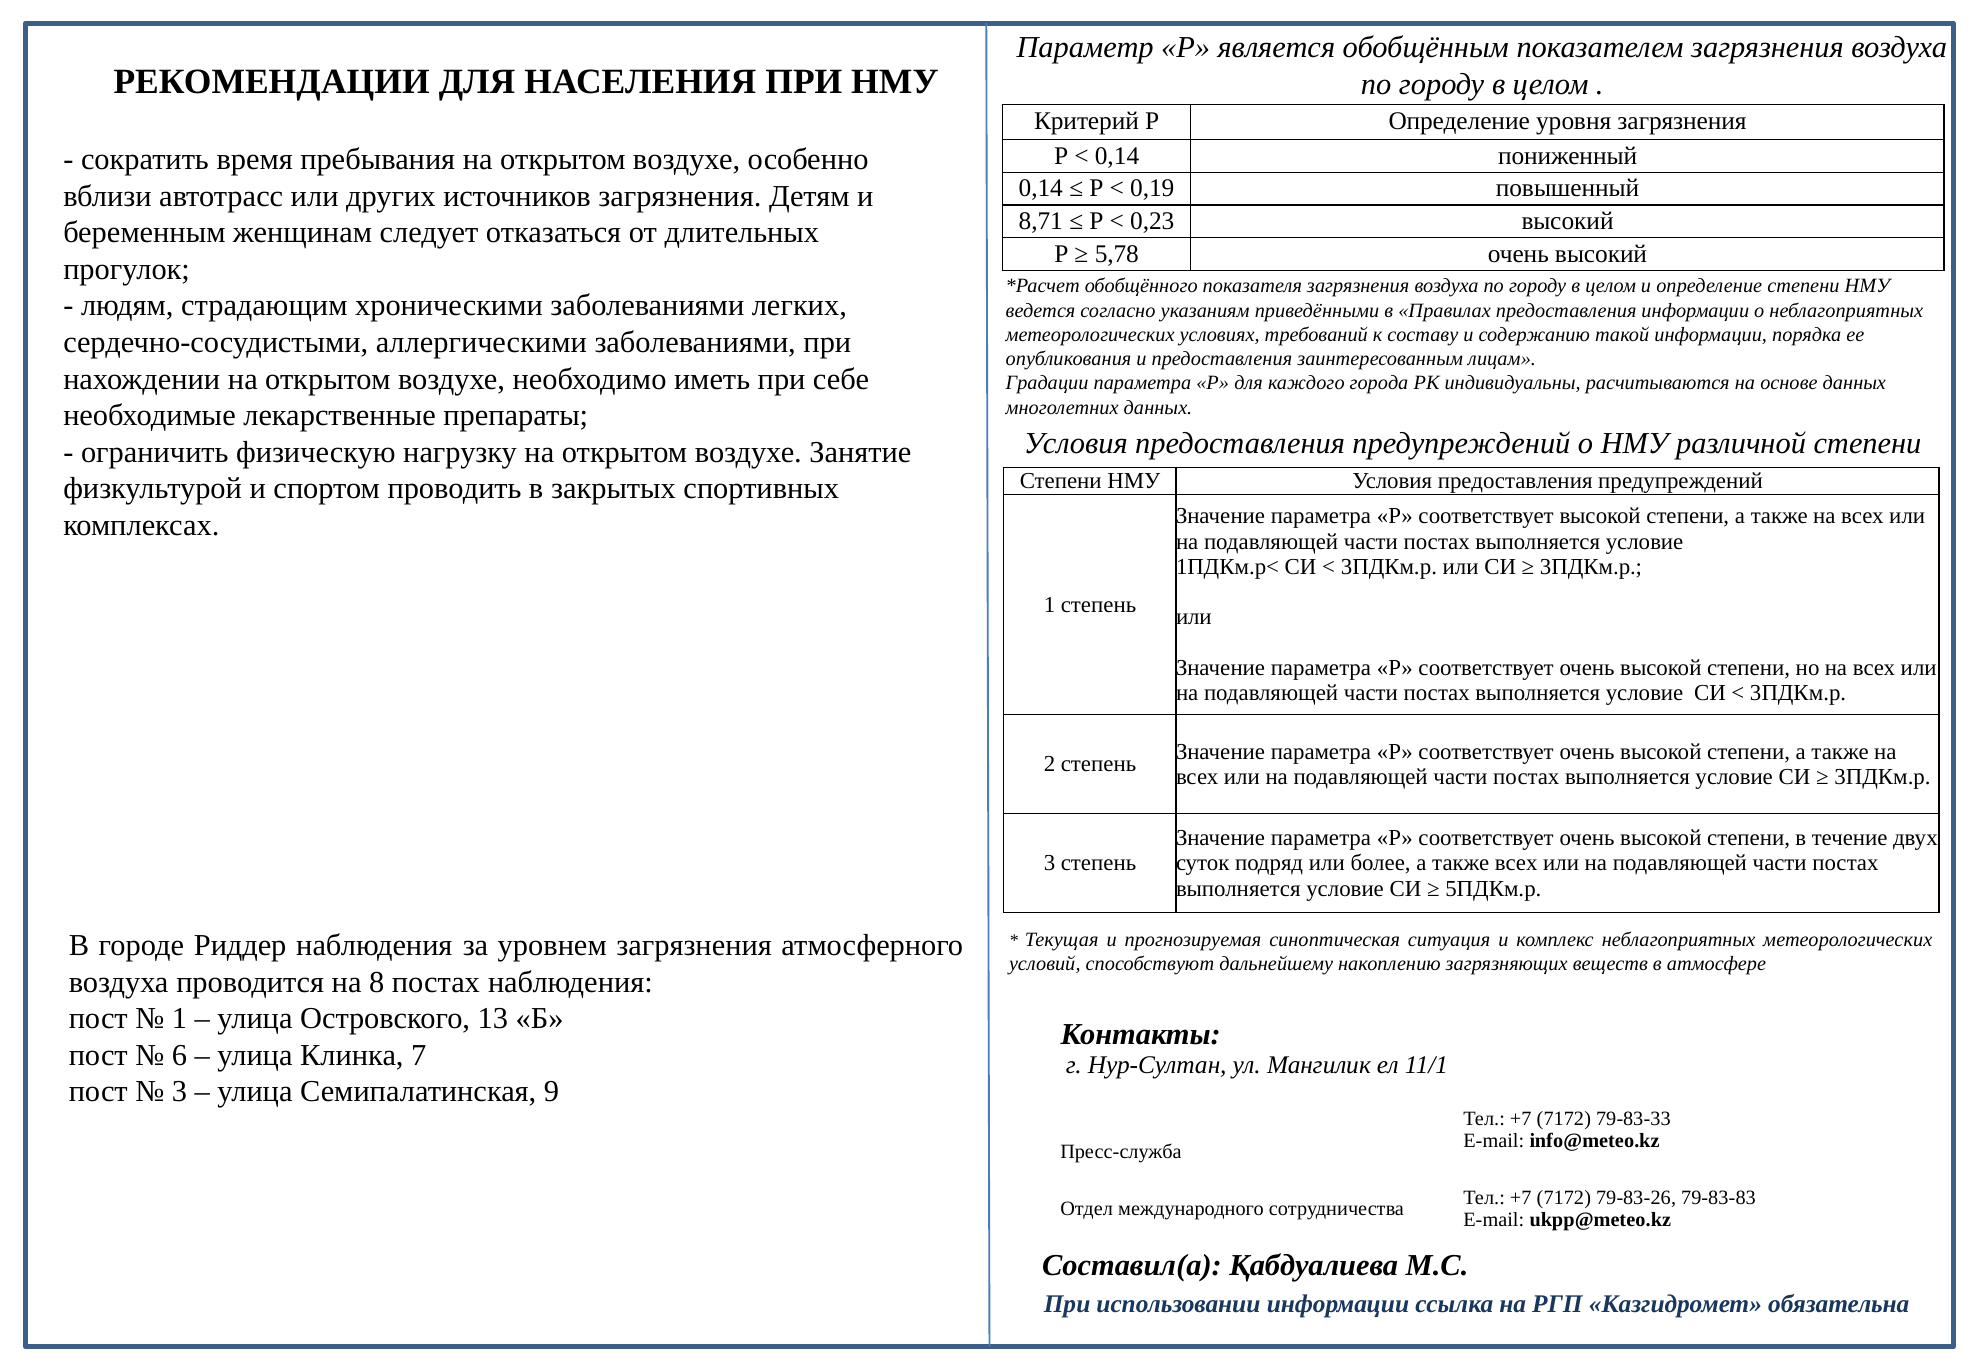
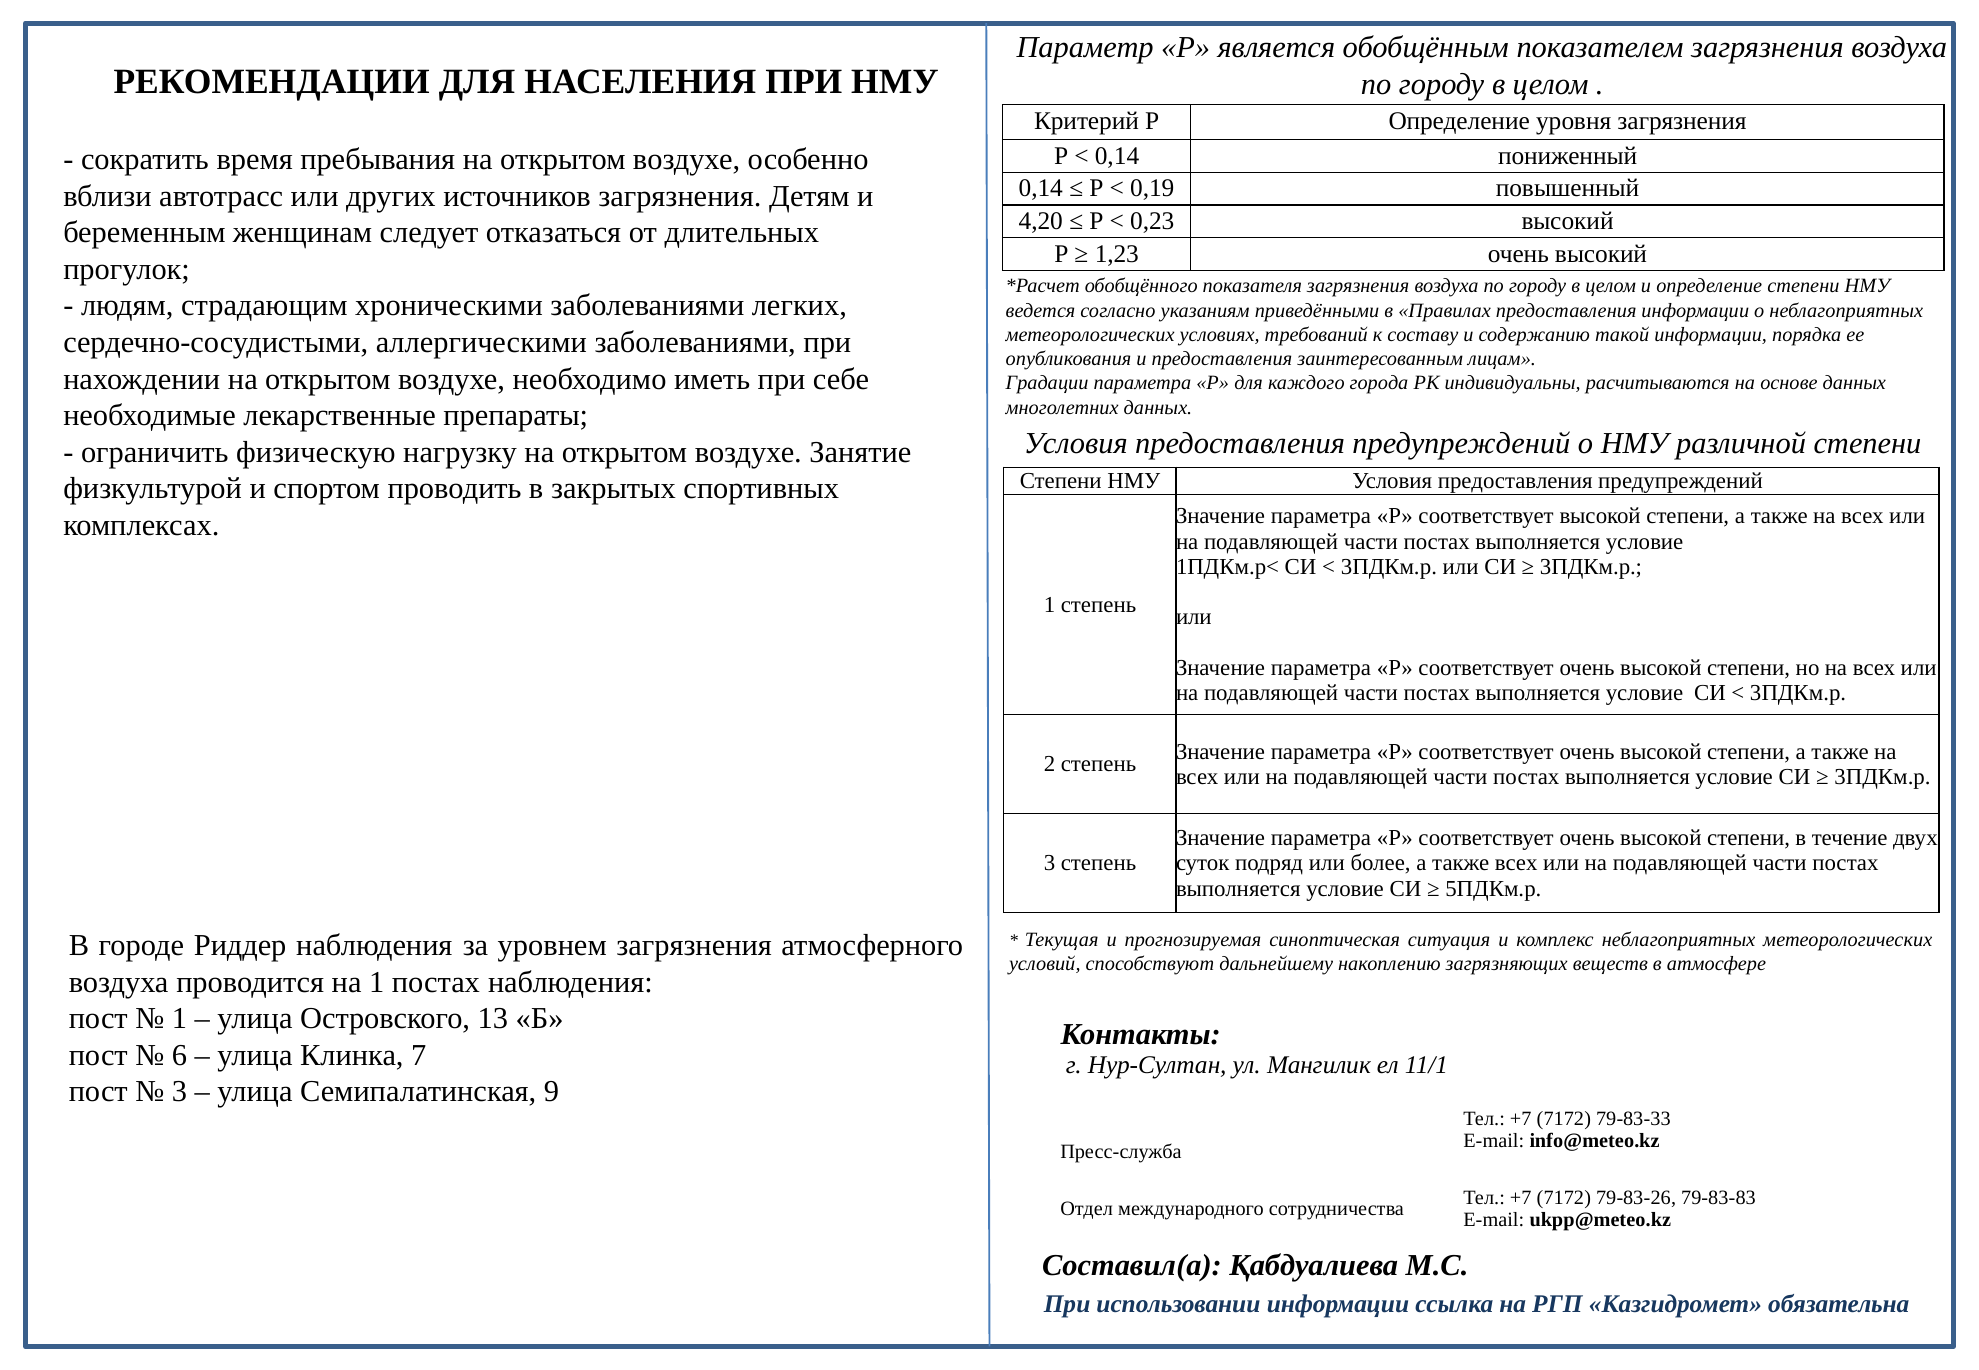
8,71: 8,71 -> 4,20
5,78: 5,78 -> 1,23
на 8: 8 -> 1
